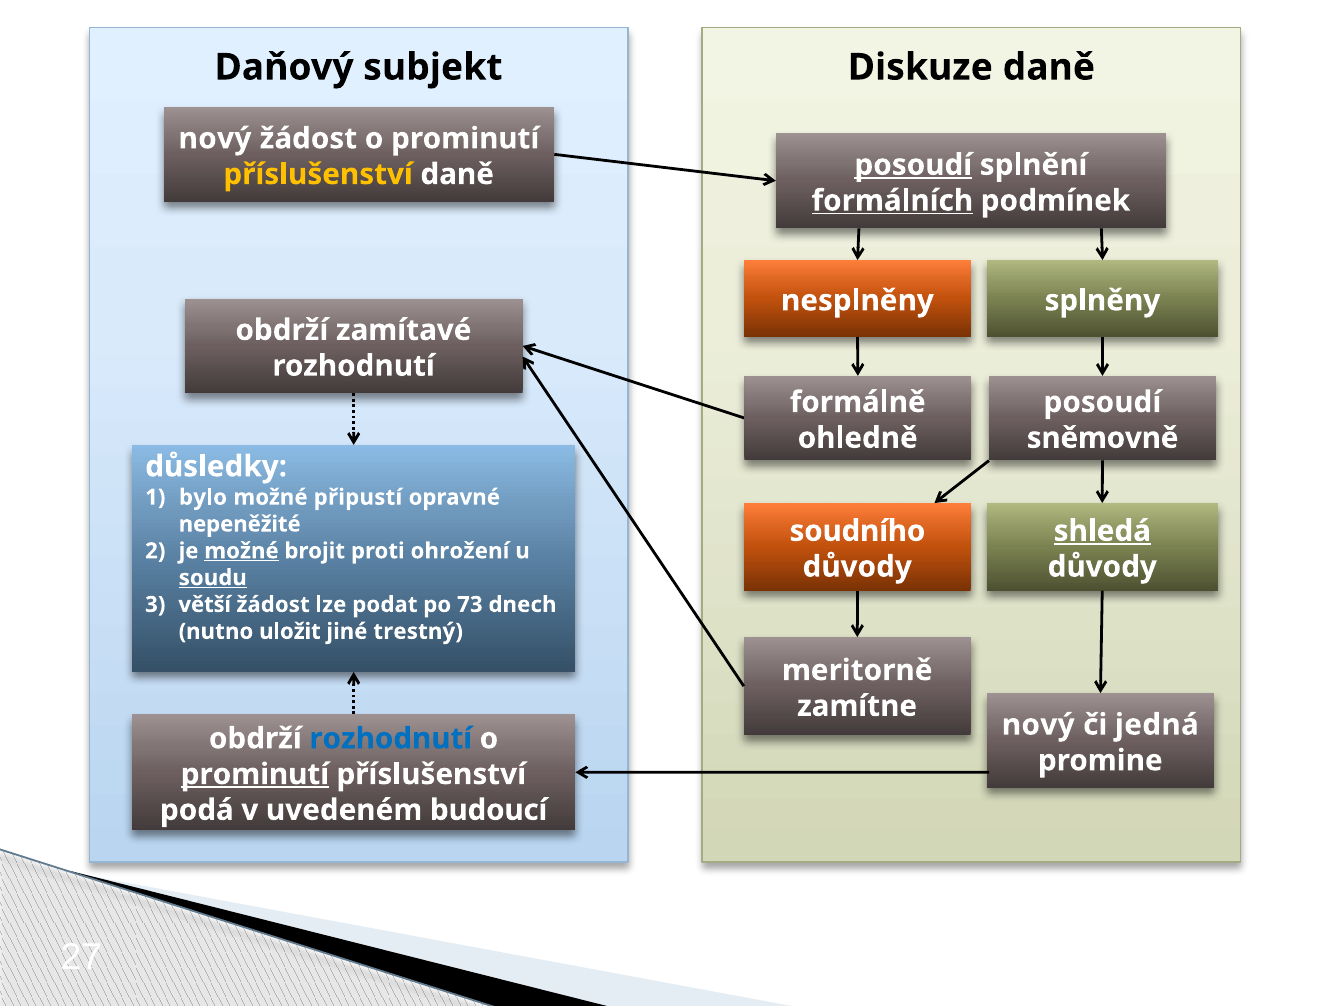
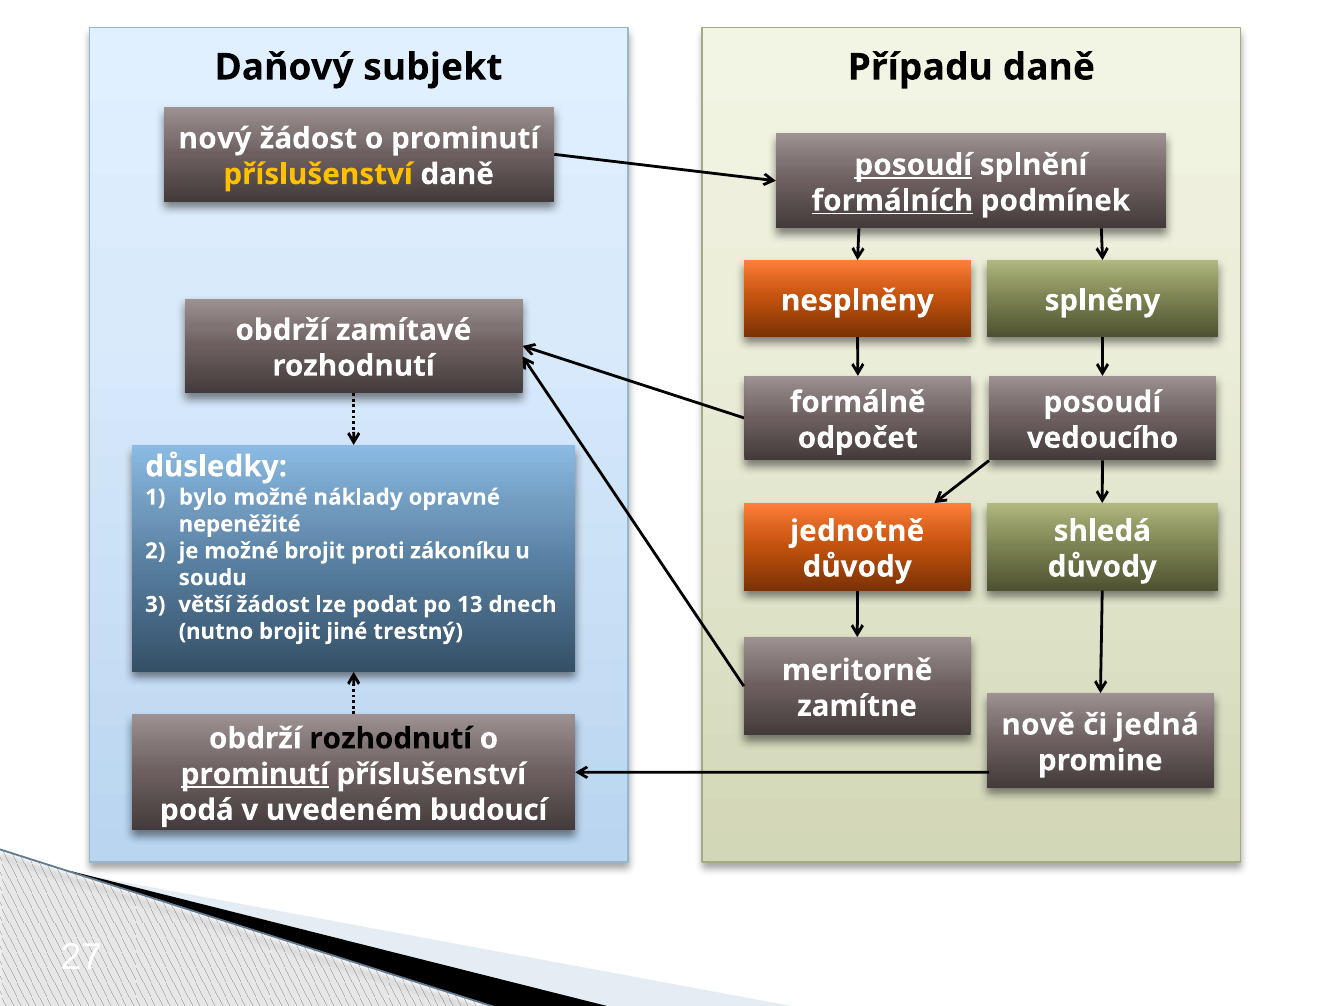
Diskuze: Diskuze -> Případu
ohledně: ohledně -> odpočet
sněmovně: sněmovně -> vedoucího
připustí: připustí -> náklady
soudního: soudního -> jednotně
shledá underline: present -> none
možné at (242, 551) underline: present -> none
ohrožení: ohrožení -> zákoníku
soudu underline: present -> none
73: 73 -> 13
nutno uložit: uložit -> brojit
nový at (1038, 725): nový -> nově
rozhodnutí at (391, 738) colour: blue -> black
